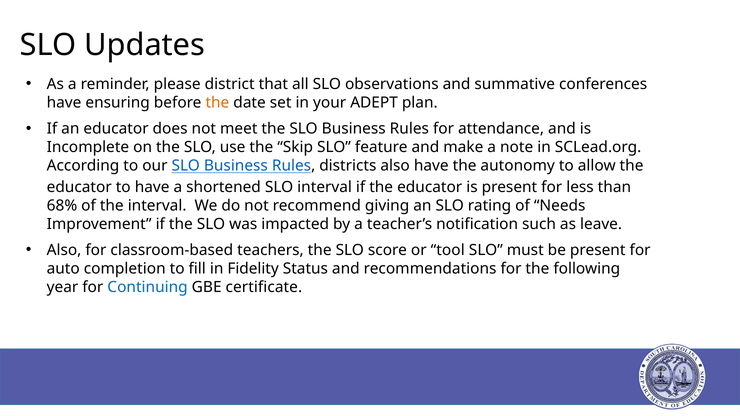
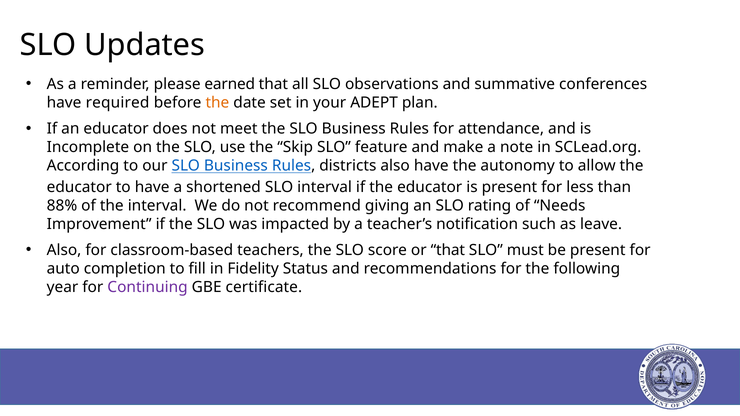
district: district -> earned
ensuring: ensuring -> required
68%: 68% -> 88%
or tool: tool -> that
Continuing colour: blue -> purple
